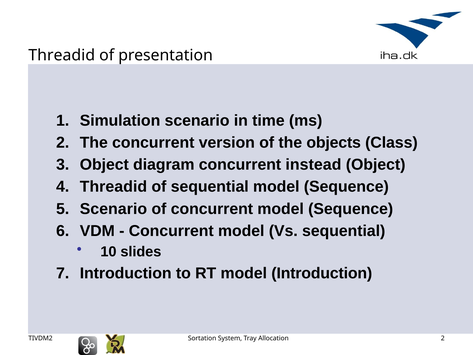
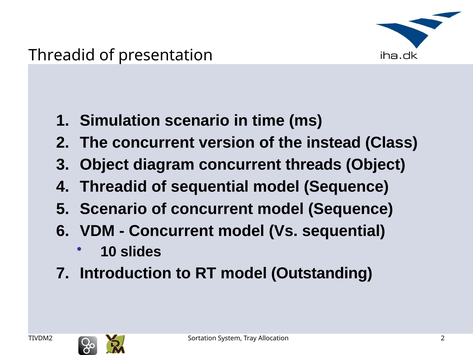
objects: objects -> instead
instead: instead -> threads
model Introduction: Introduction -> Outstanding
